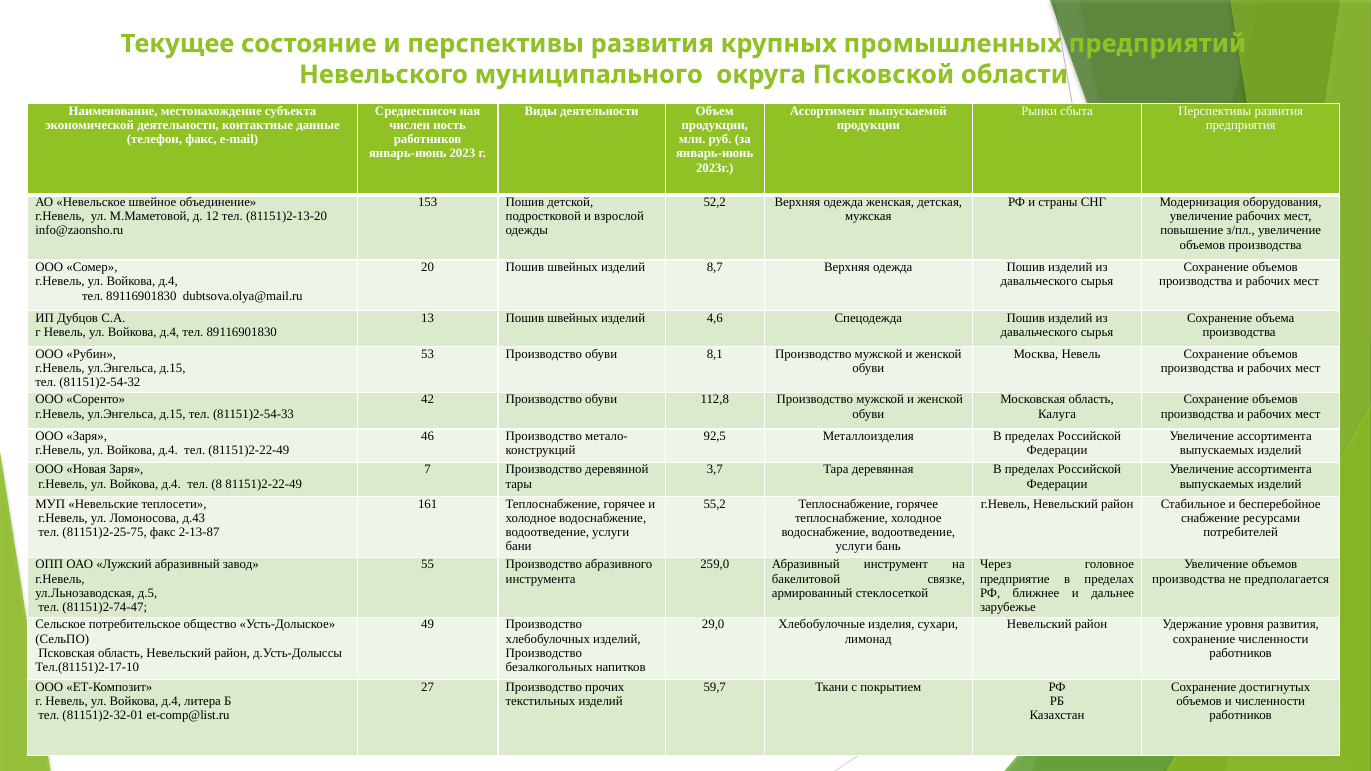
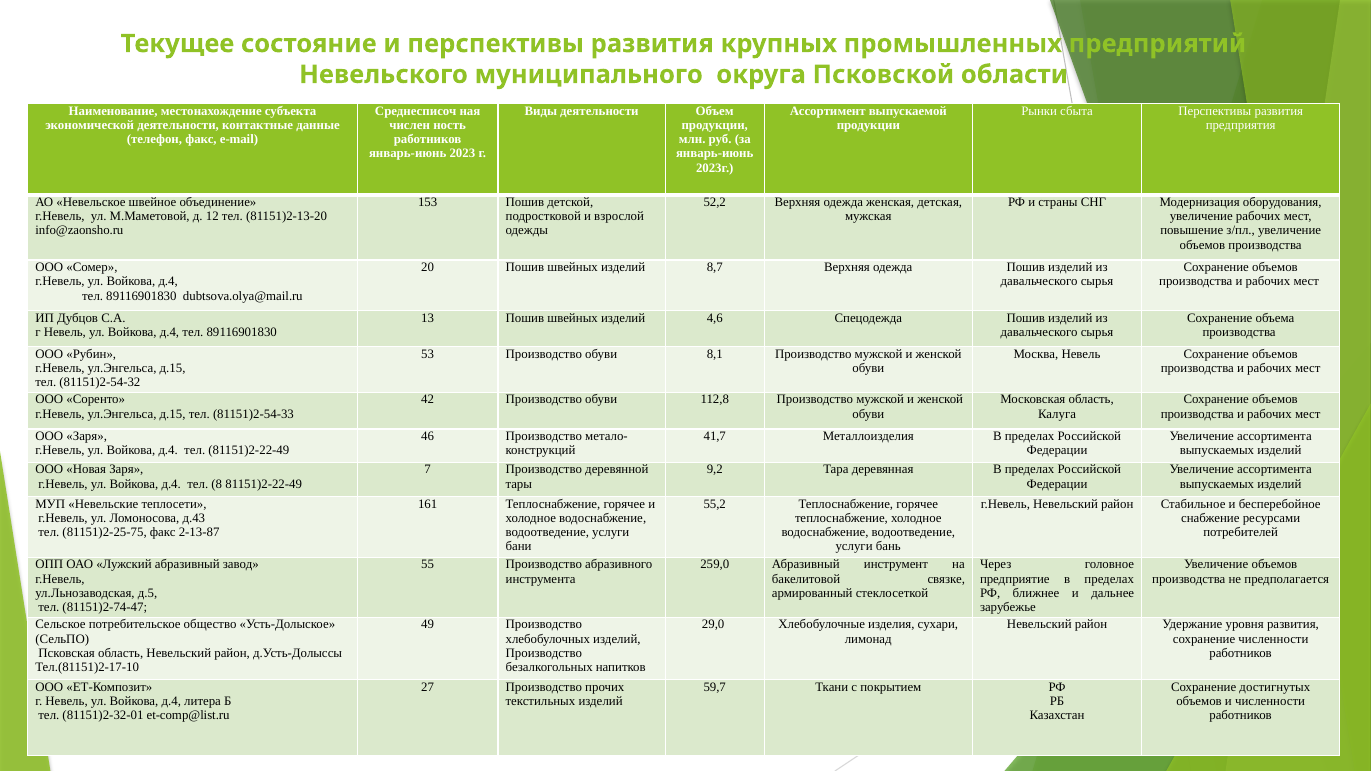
92,5: 92,5 -> 41,7
3,7: 3,7 -> 9,2
